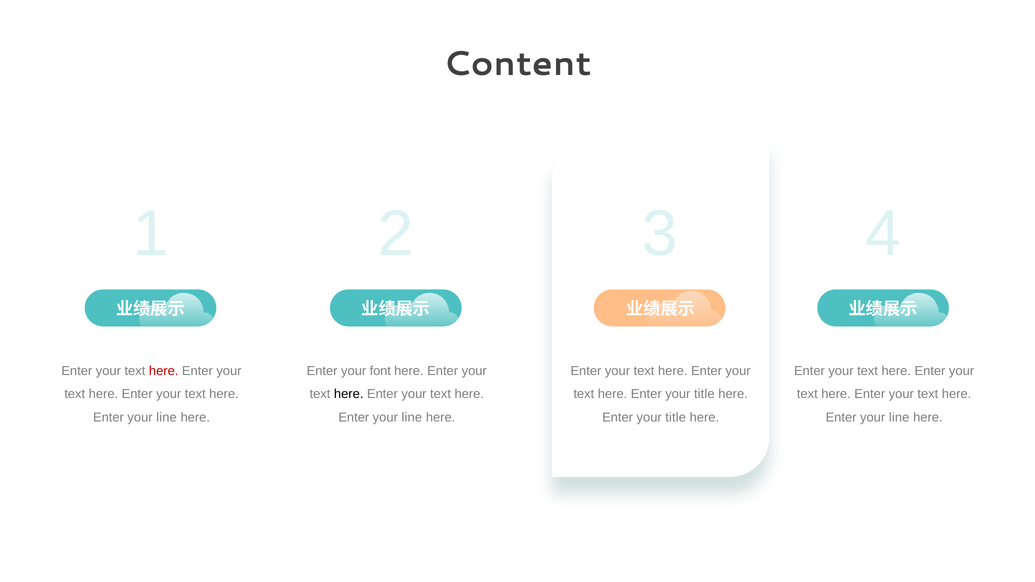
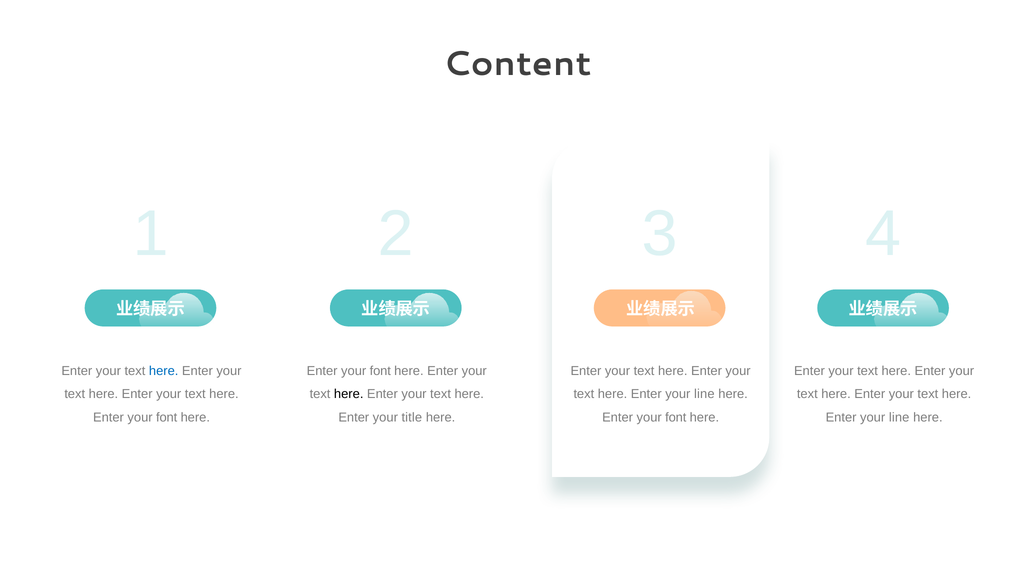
here at (164, 371) colour: red -> blue
title at (704, 394): title -> line
line at (167, 417): line -> font
line at (412, 417): line -> title
title at (676, 417): title -> font
